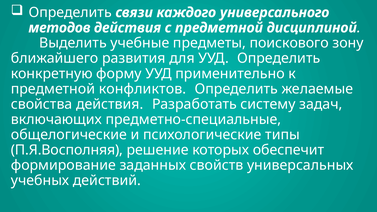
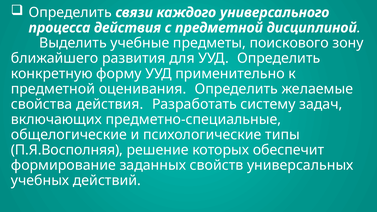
методов: методов -> процесса
конфликтов: конфликтов -> оценивания
